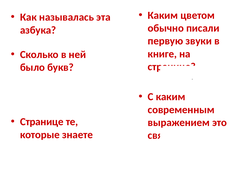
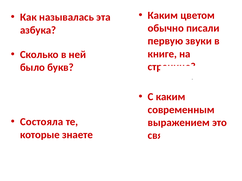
Странице at (42, 122): Странице -> Состояла
